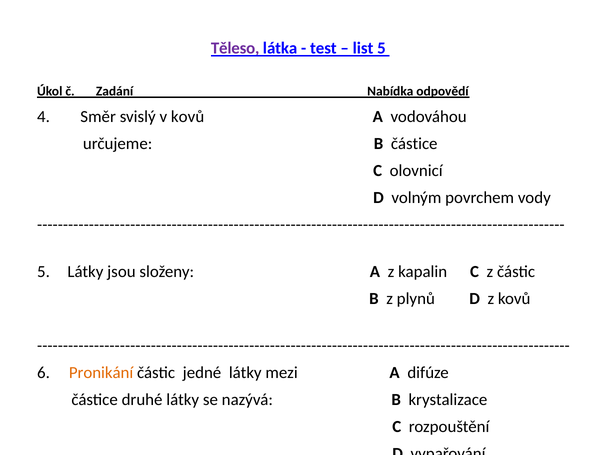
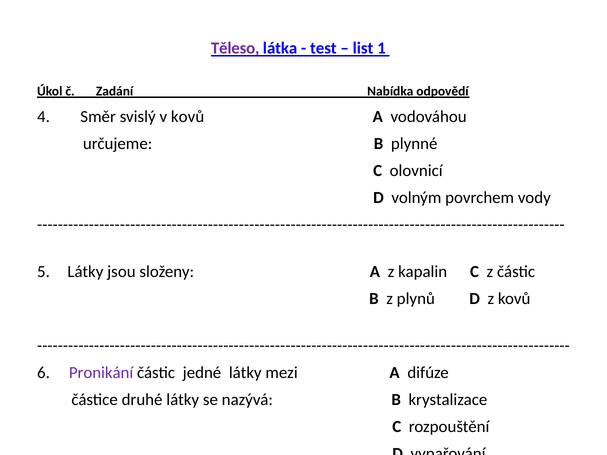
list 5: 5 -> 1
B částice: částice -> plynné
Pronikání colour: orange -> purple
